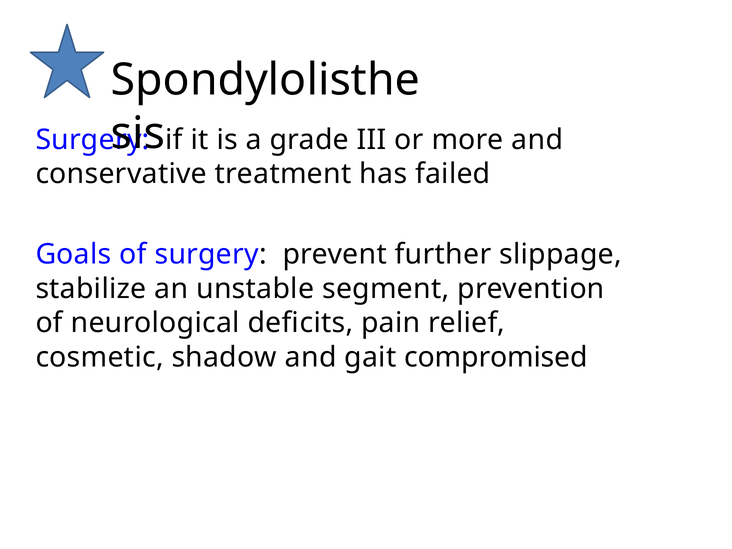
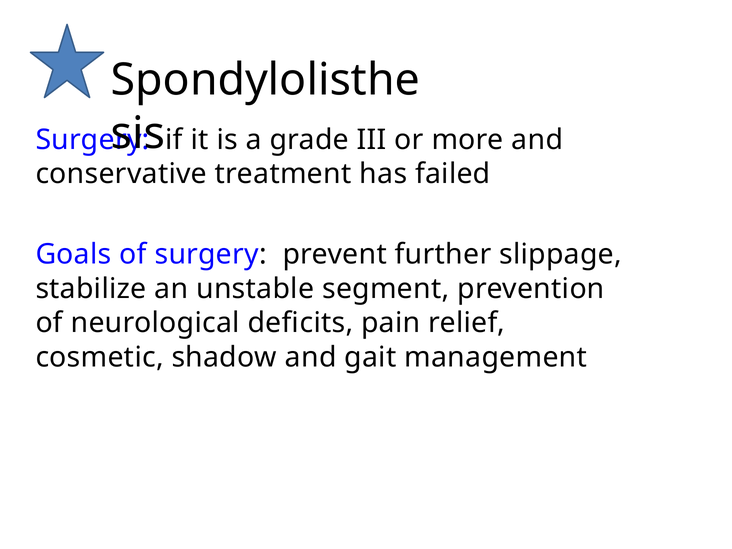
compromised: compromised -> management
